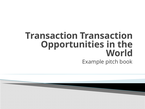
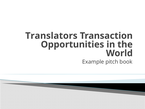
Transaction at (51, 36): Transaction -> Translators
